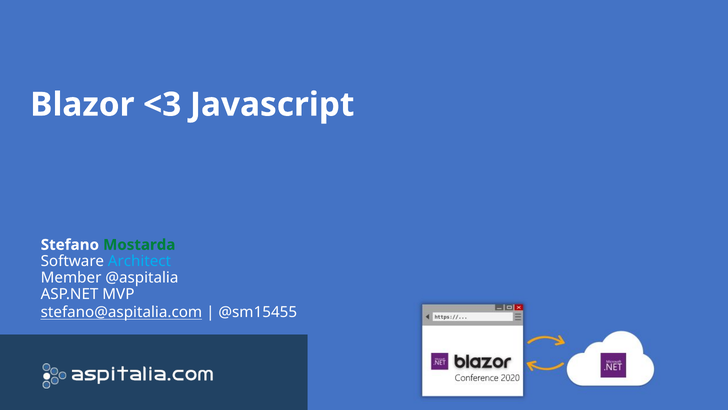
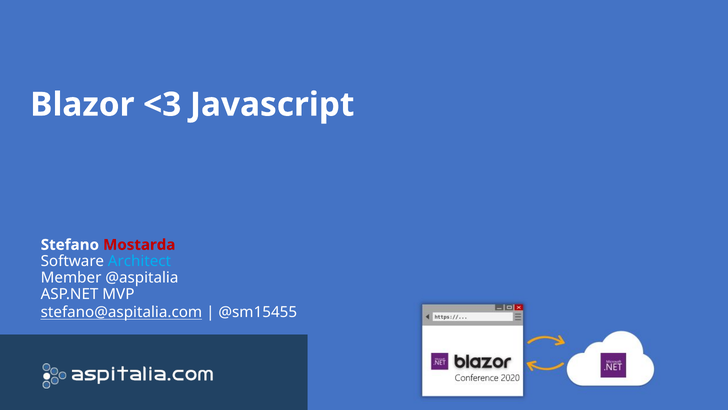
Mostarda colour: green -> red
